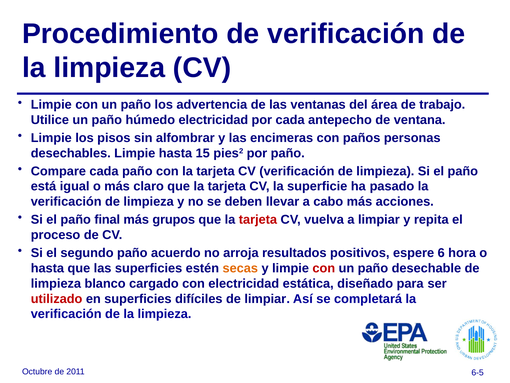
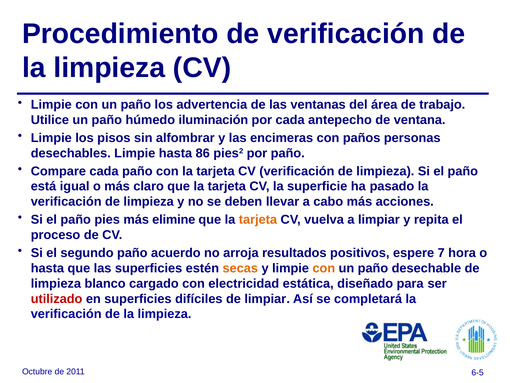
húmedo electricidad: electricidad -> iluminación
15: 15 -> 86
final: final -> pies
grupos: grupos -> elimine
tarjeta at (258, 219) colour: red -> orange
6: 6 -> 7
con at (324, 268) colour: red -> orange
